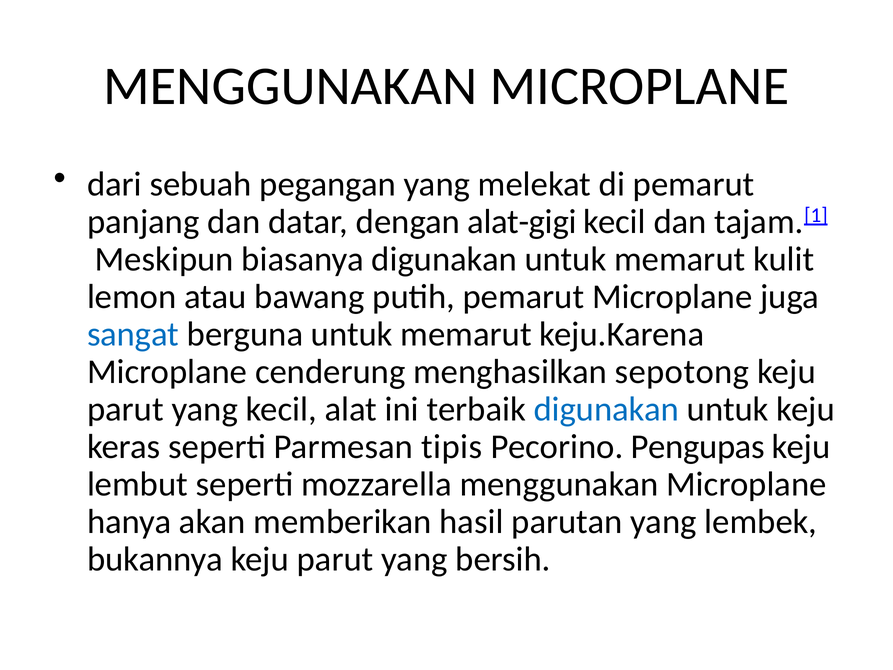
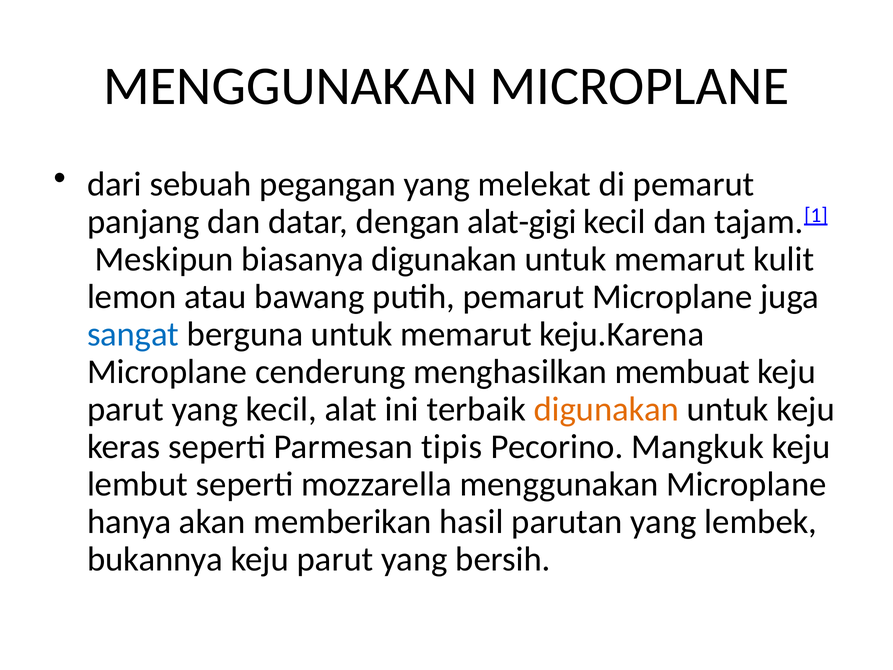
sepotong: sepotong -> membuat
digunakan at (606, 409) colour: blue -> orange
Pengupas: Pengupas -> Mangkuk
